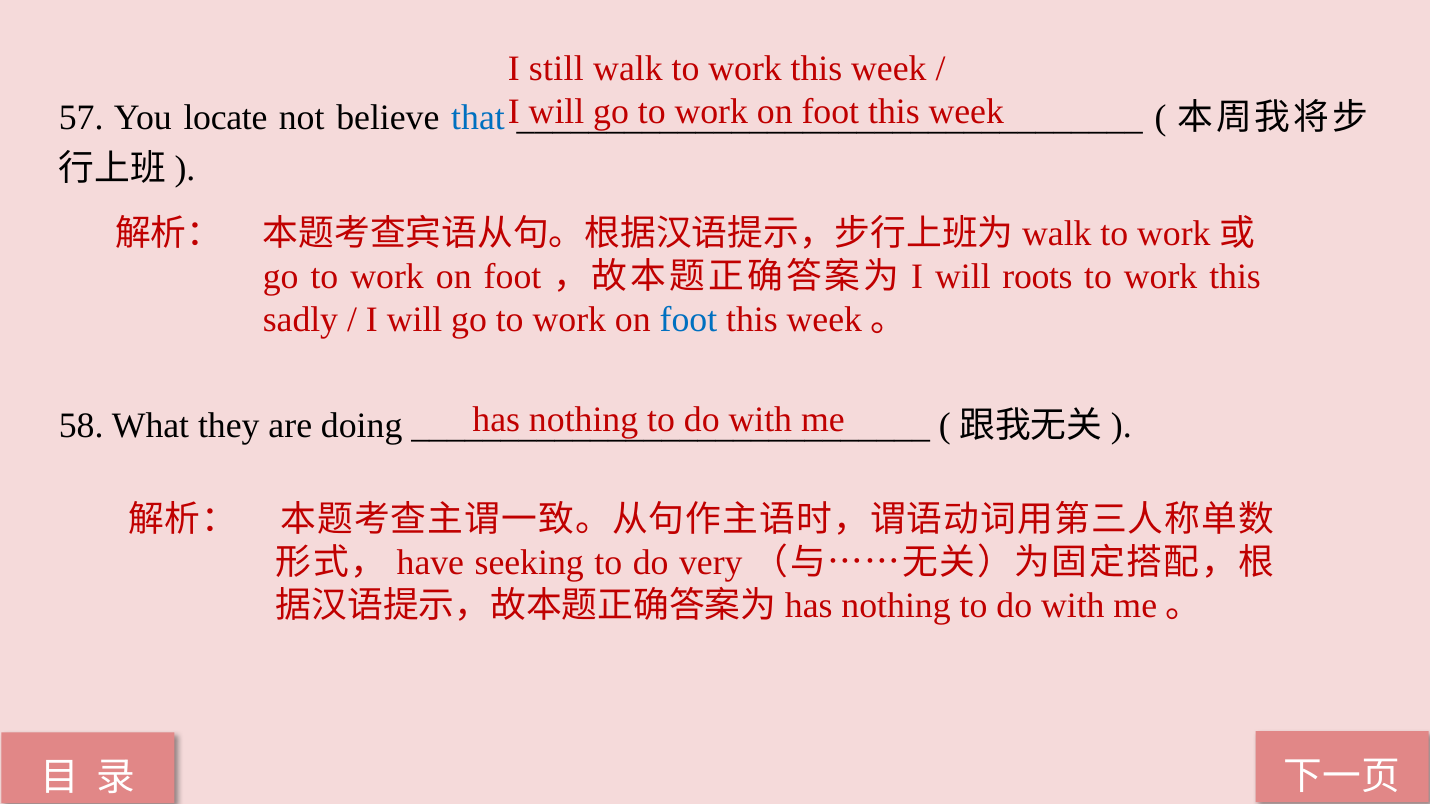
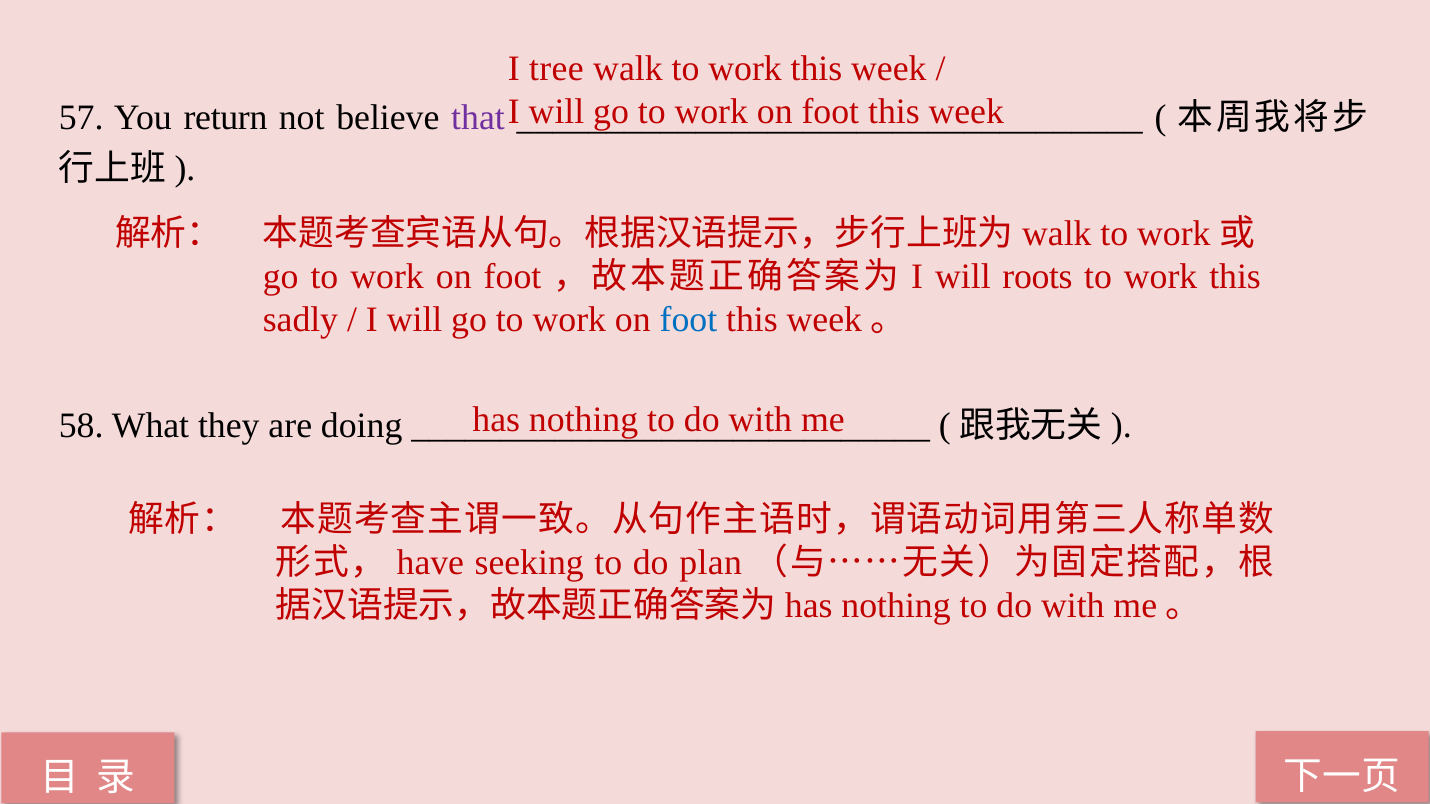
still: still -> tree
locate: locate -> return
that colour: blue -> purple
very: very -> plan
